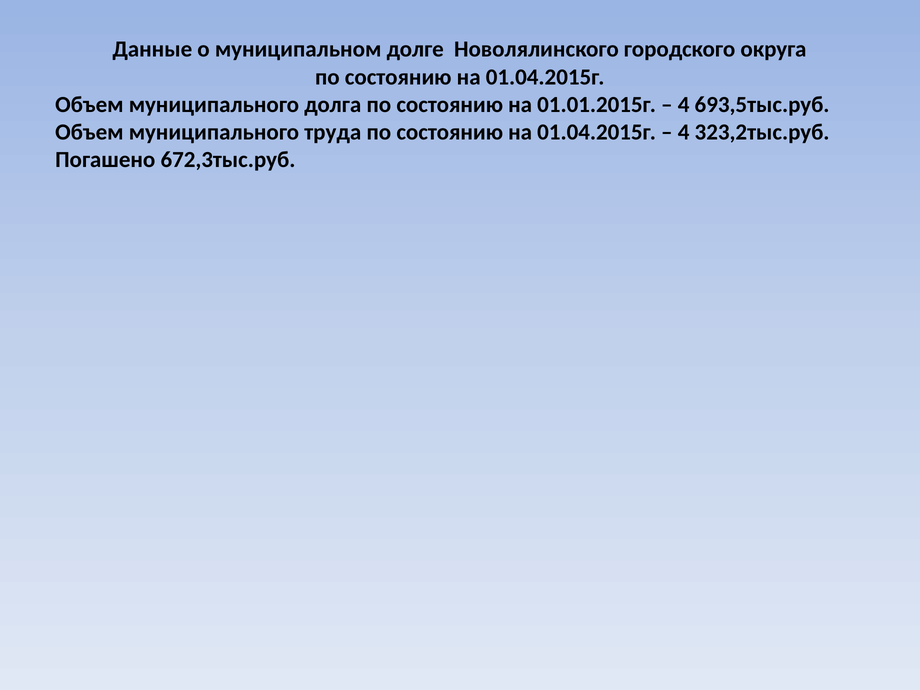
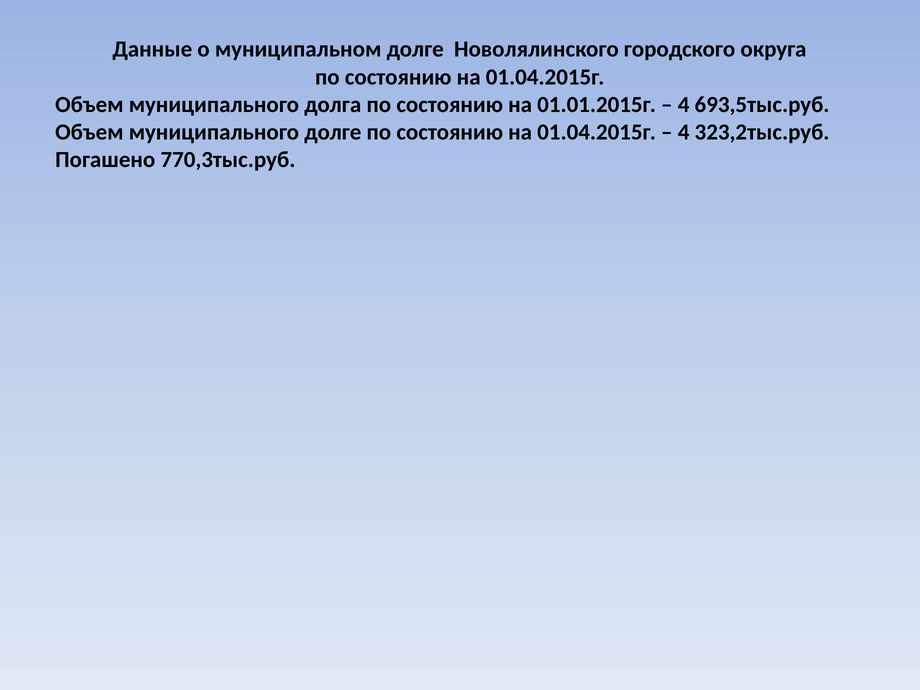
муниципального труда: труда -> долге
672,3тыс.руб: 672,3тыс.руб -> 770,3тыс.руб
